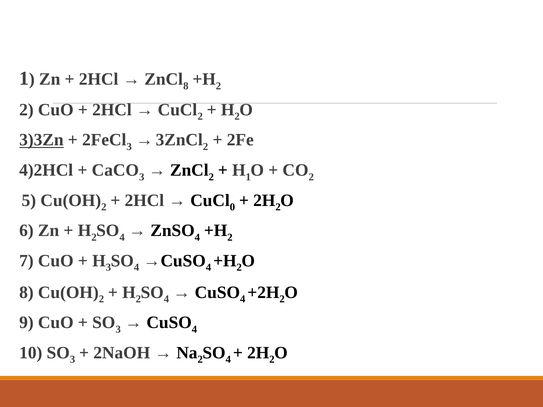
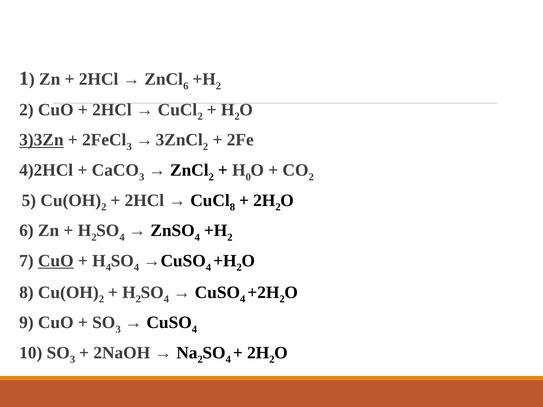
8 at (186, 86): 8 -> 6
1 at (248, 177): 1 -> 0
0 at (232, 207): 0 -> 8
CuO at (56, 261) underline: none -> present
3 at (108, 268): 3 -> 4
